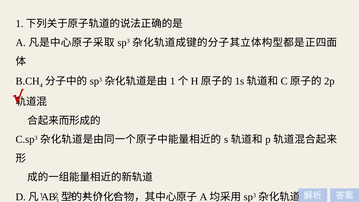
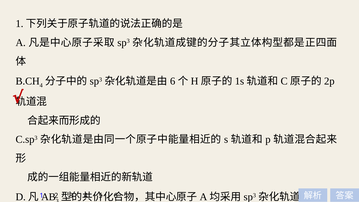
1 at (173, 81): 1 -> 6
